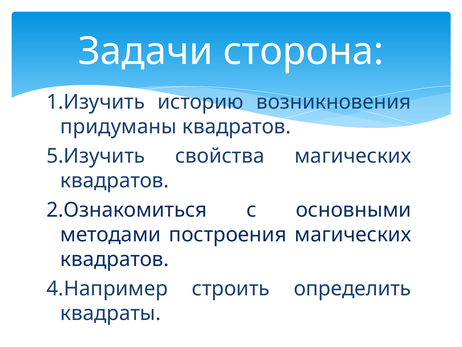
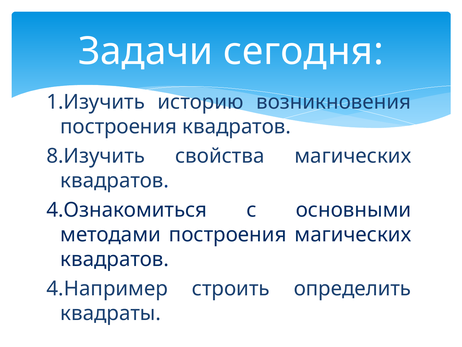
сторона: сторона -> сегодня
придуманы at (119, 127): придуманы -> построения
5.Изучить: 5.Изучить -> 8.Изучить
2.Ознакомиться: 2.Ознакомиться -> 4.Ознакомиться
